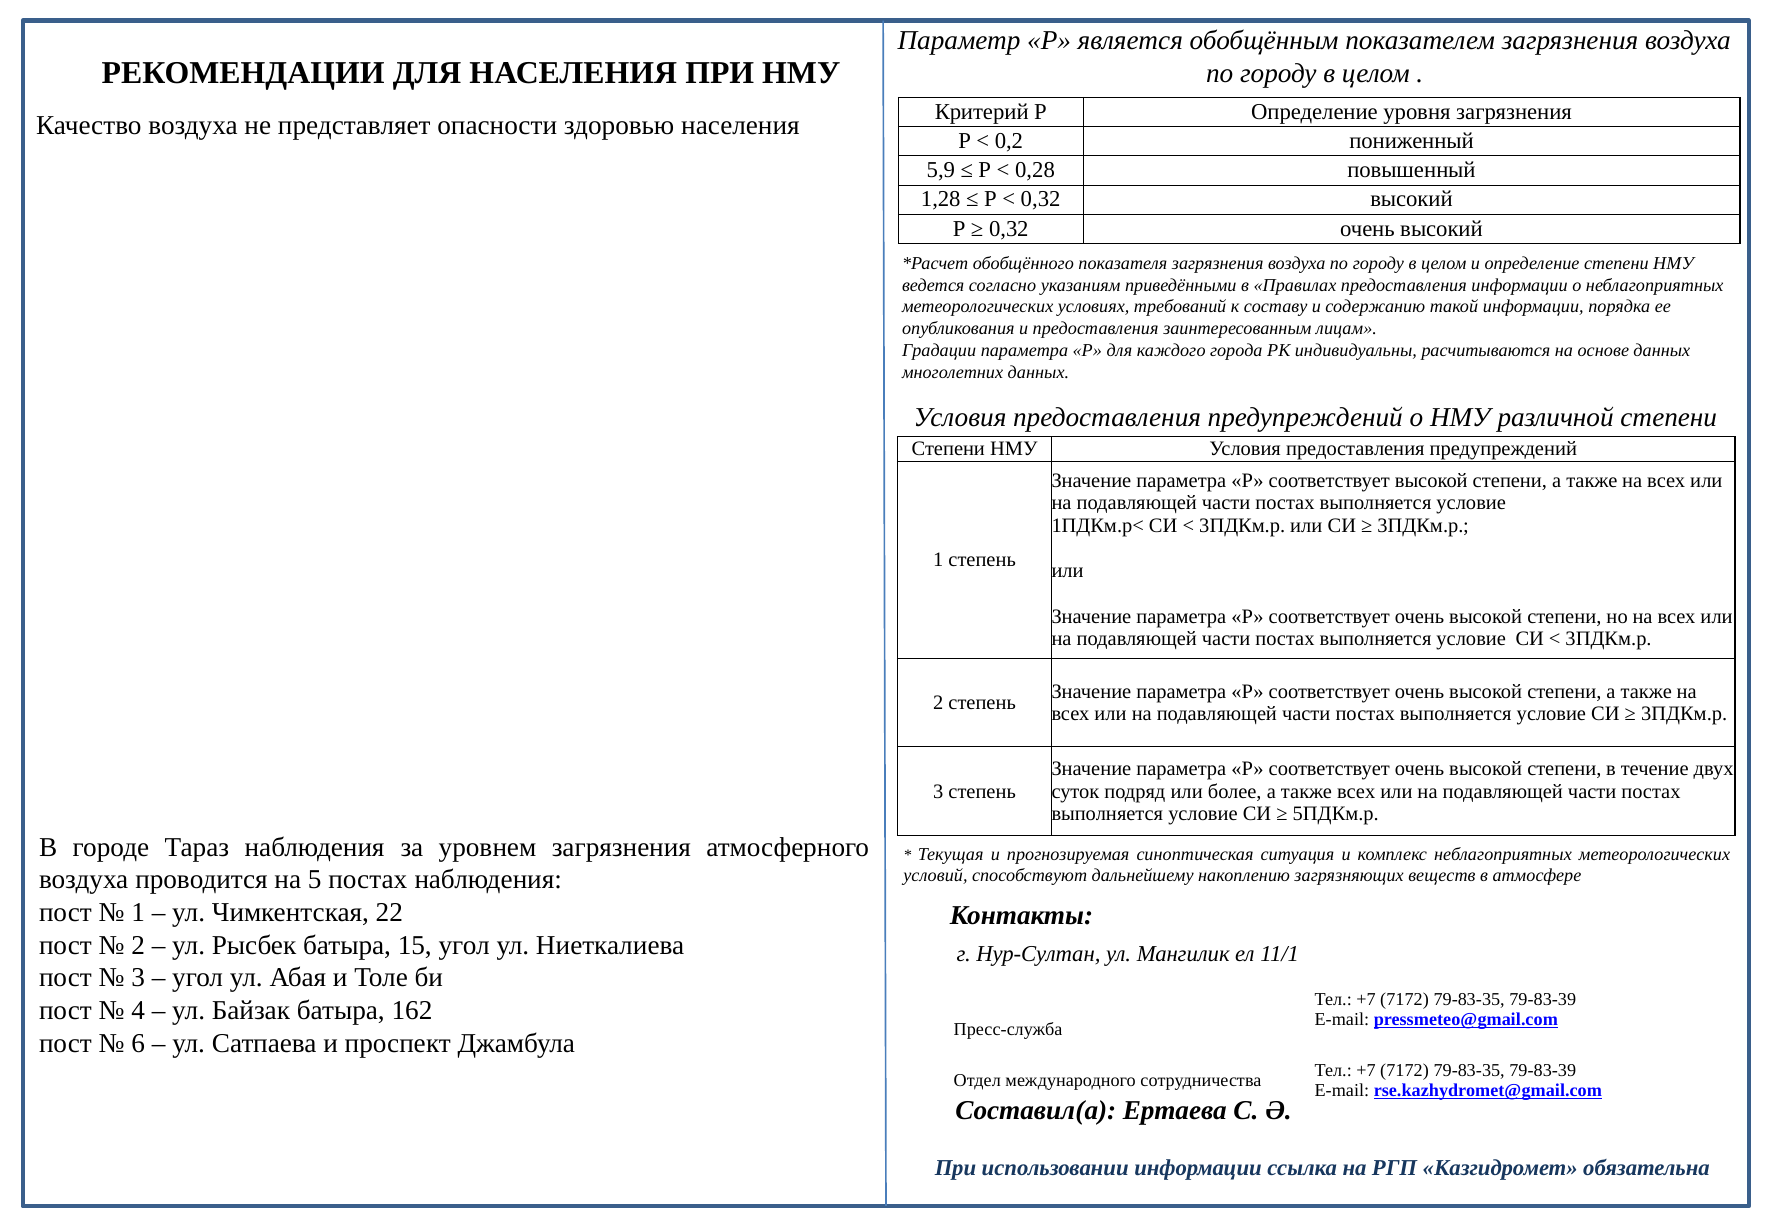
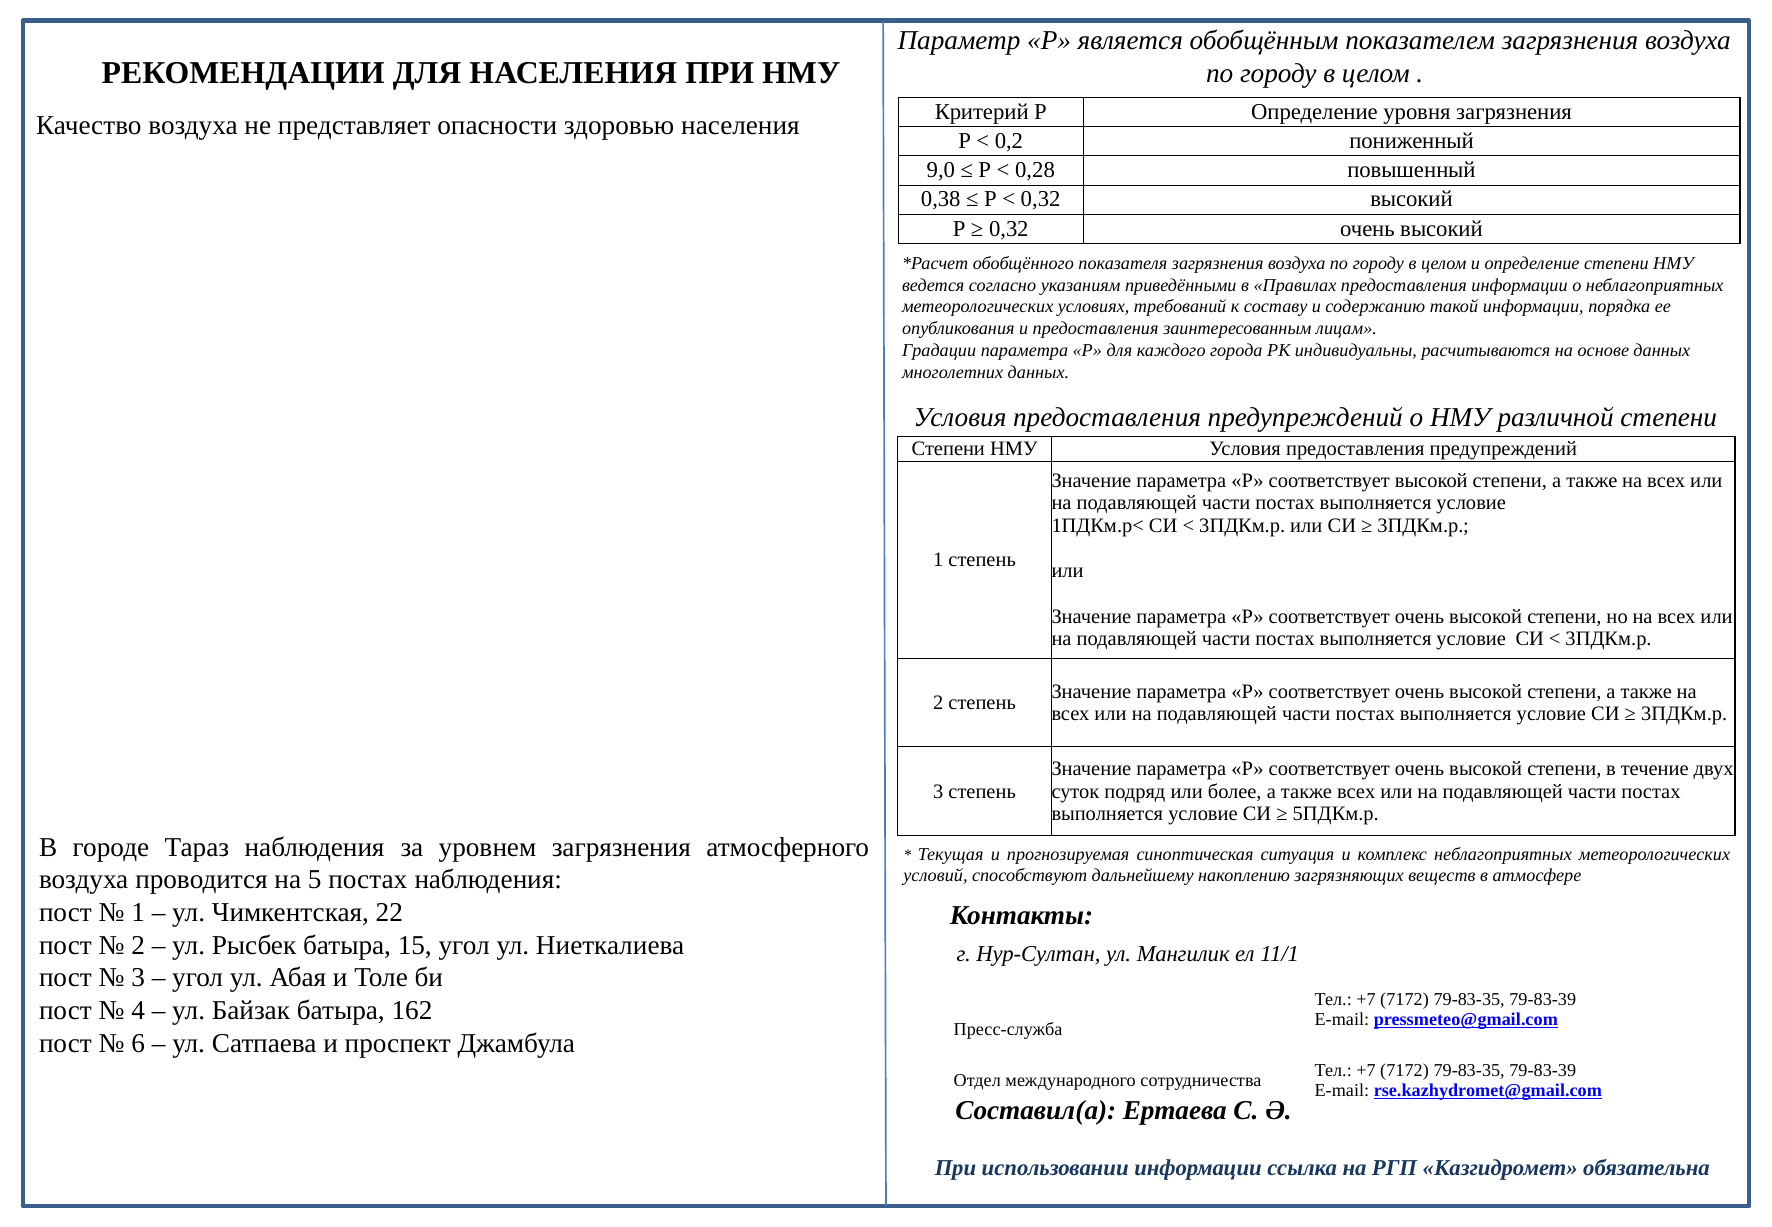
5,9: 5,9 -> 9,0
1,28: 1,28 -> 0,38
